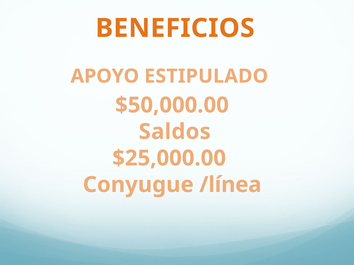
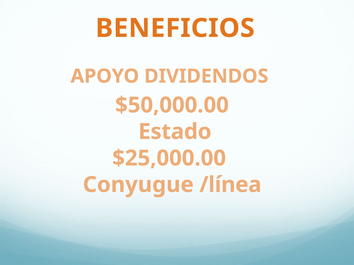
ESTIPULADO: ESTIPULADO -> DIVIDENDOS
Saldos: Saldos -> Estado
